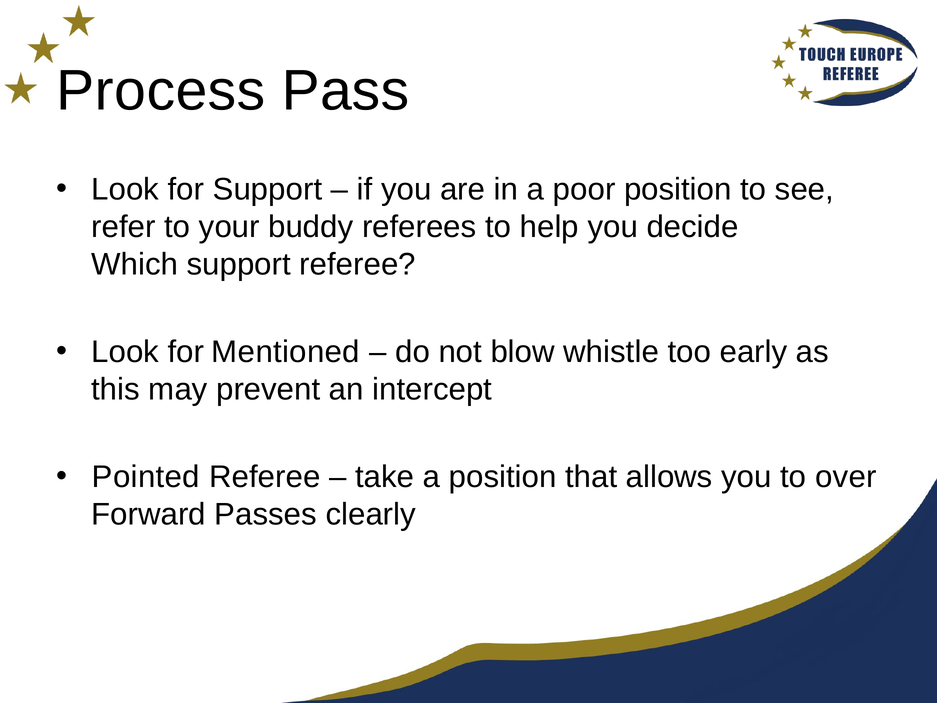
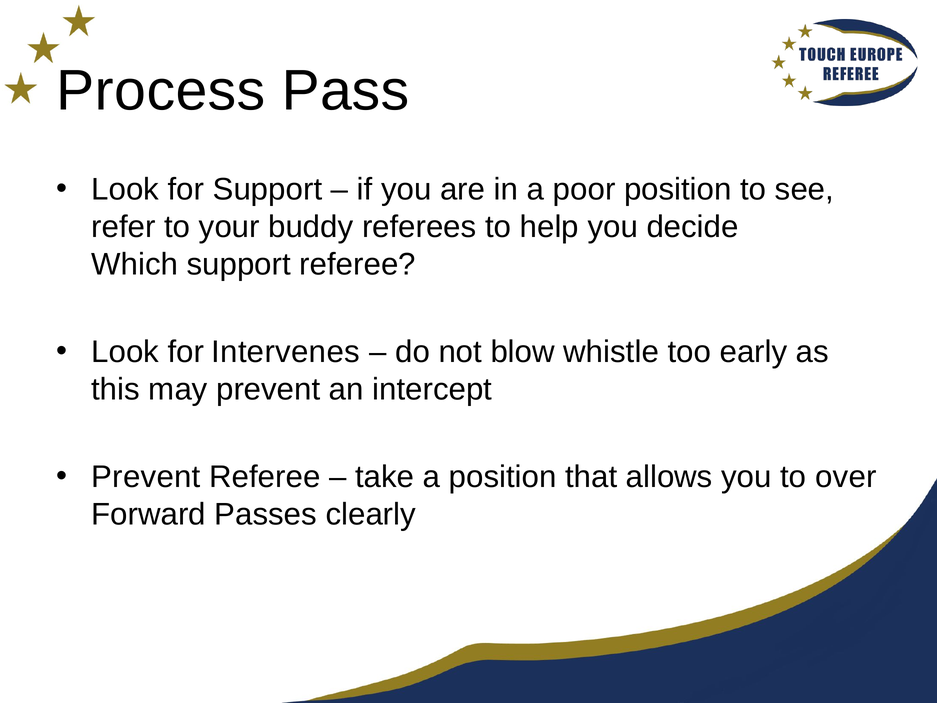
Mentioned: Mentioned -> Intervenes
Pointed at (146, 477): Pointed -> Prevent
